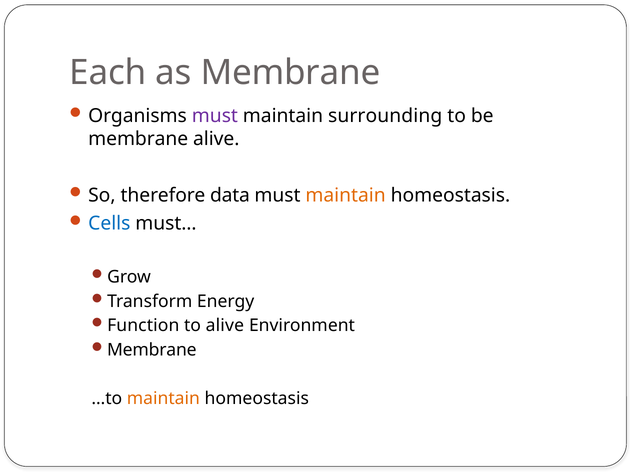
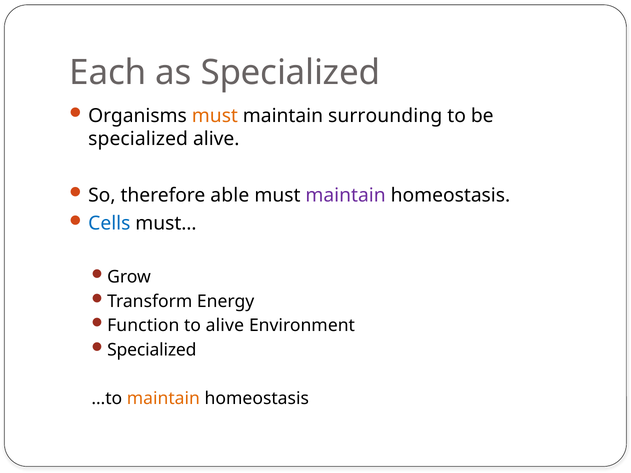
as Membrane: Membrane -> Specialized
must at (215, 116) colour: purple -> orange
membrane at (138, 139): membrane -> specialized
data: data -> able
maintain at (346, 196) colour: orange -> purple
Membrane at (152, 350): Membrane -> Specialized
